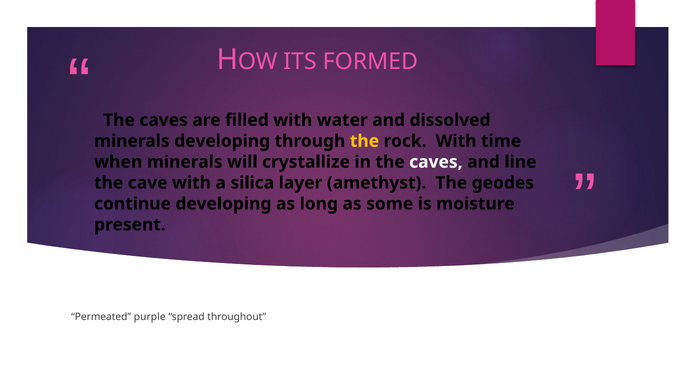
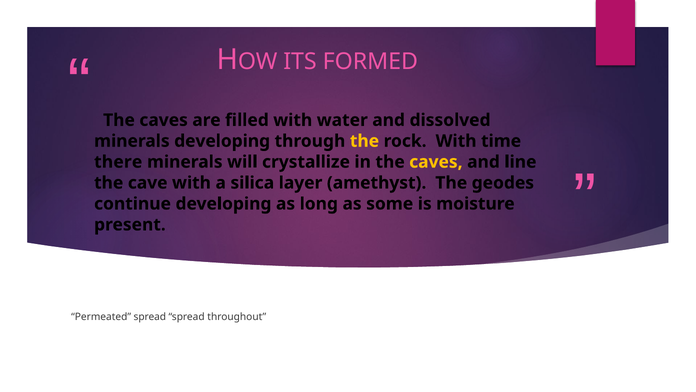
when: when -> there
caves at (436, 162) colour: white -> yellow
Permeated purple: purple -> spread
